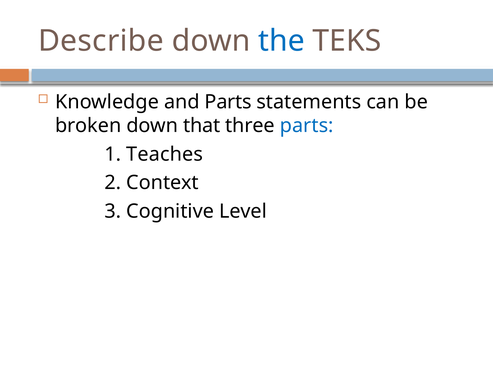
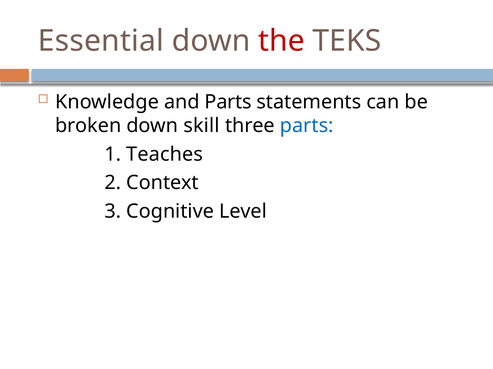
Describe: Describe -> Essential
the colour: blue -> red
that: that -> skill
